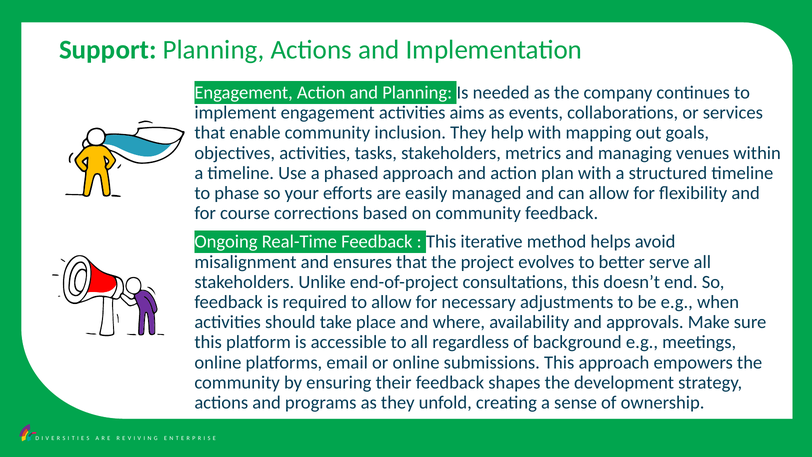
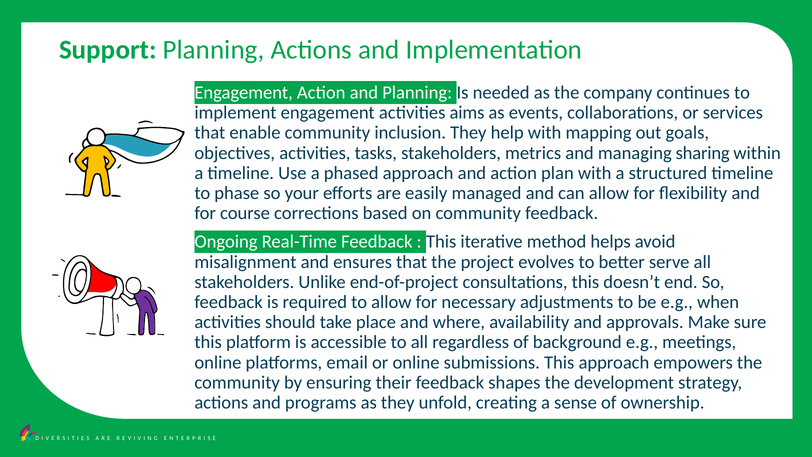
venues: venues -> sharing
